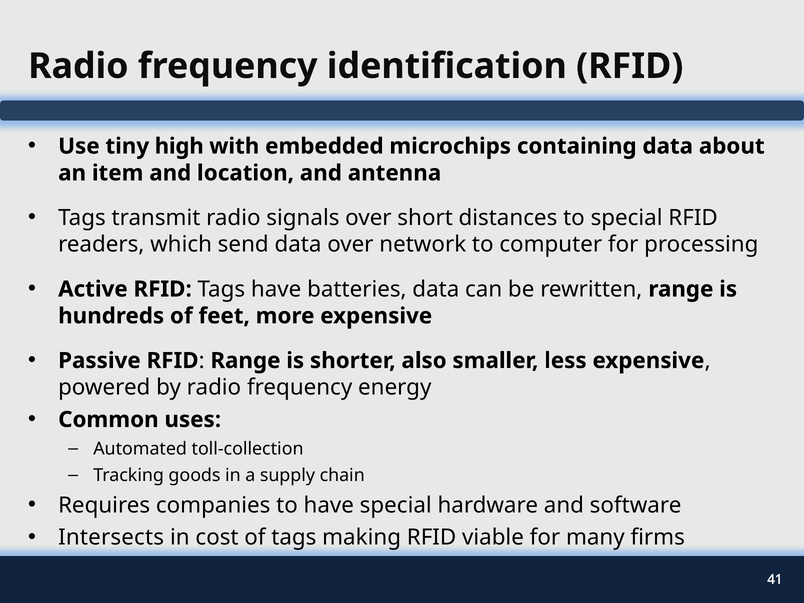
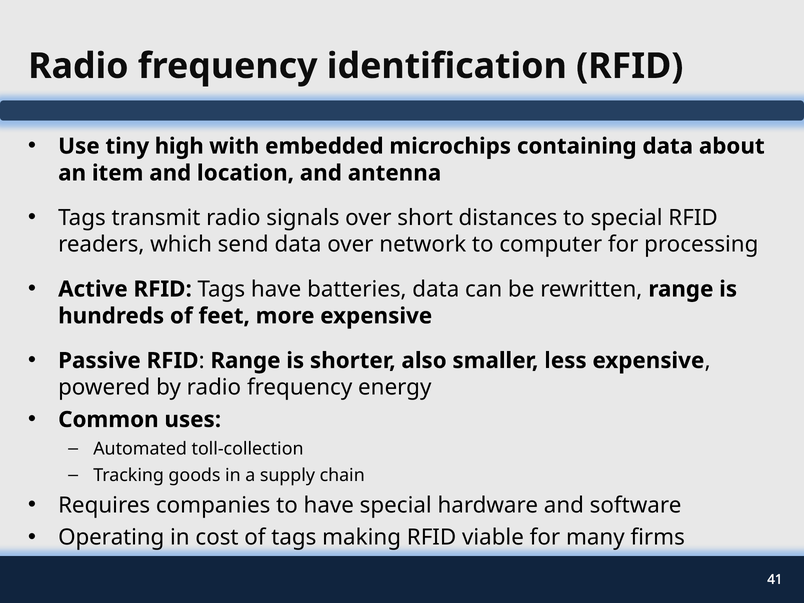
Intersects: Intersects -> Operating
